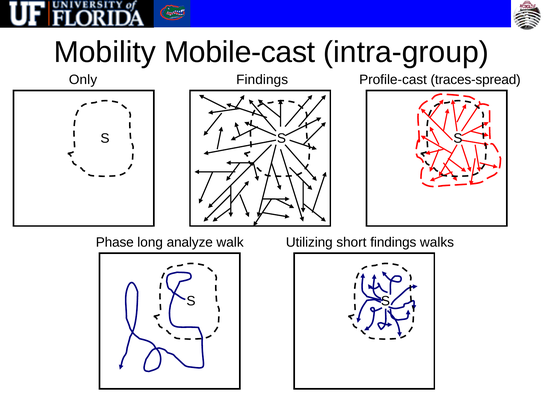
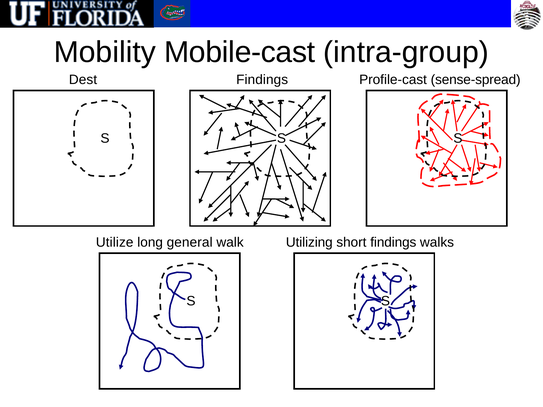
Only: Only -> Dest
traces-spread: traces-spread -> sense-spread
Phase: Phase -> Utilize
analyze: analyze -> general
